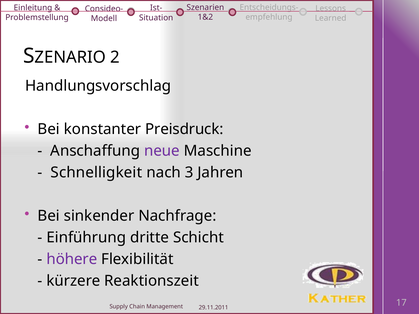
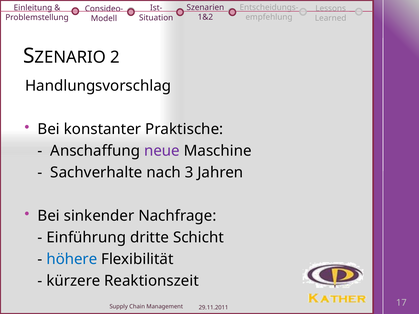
Preisdruck: Preisdruck -> Praktische
Schnelligkeit: Schnelligkeit -> Sachverhalte
höhere colour: purple -> blue
